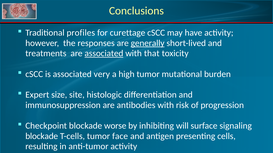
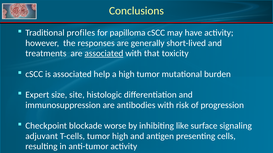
curettage: curettage -> papilloma
generally underline: present -> none
very: very -> help
will: will -> like
blockade at (42, 137): blockade -> adjuvant
tumor face: face -> high
